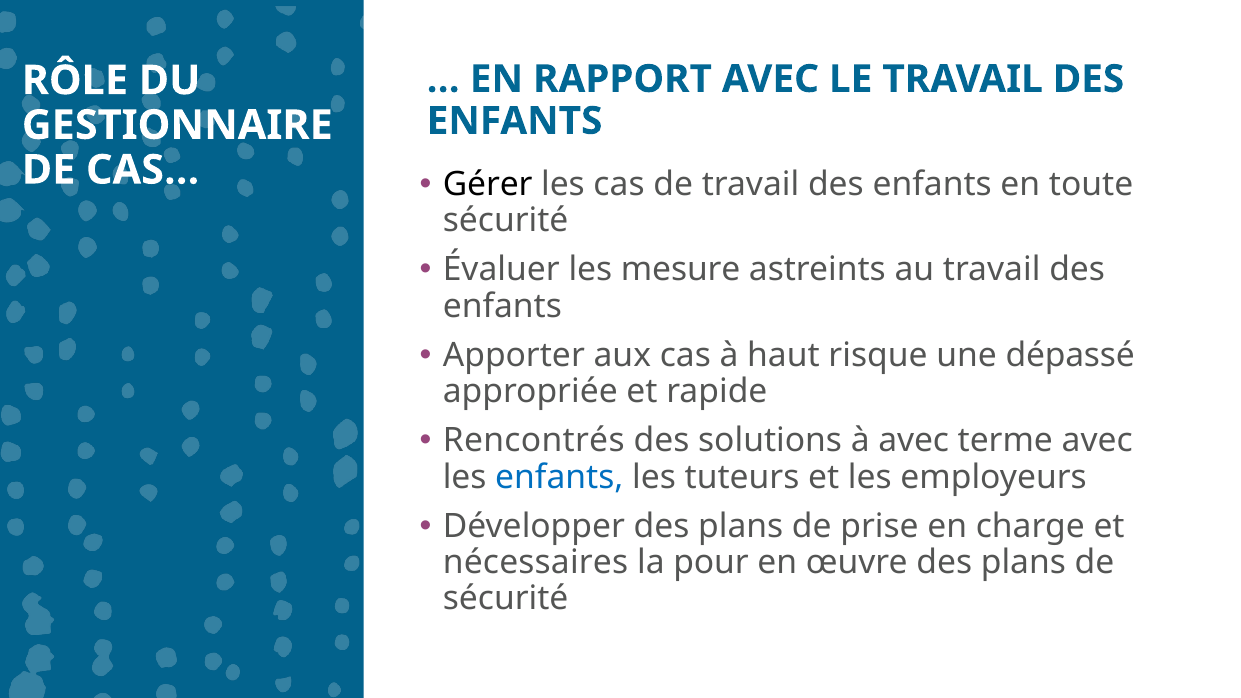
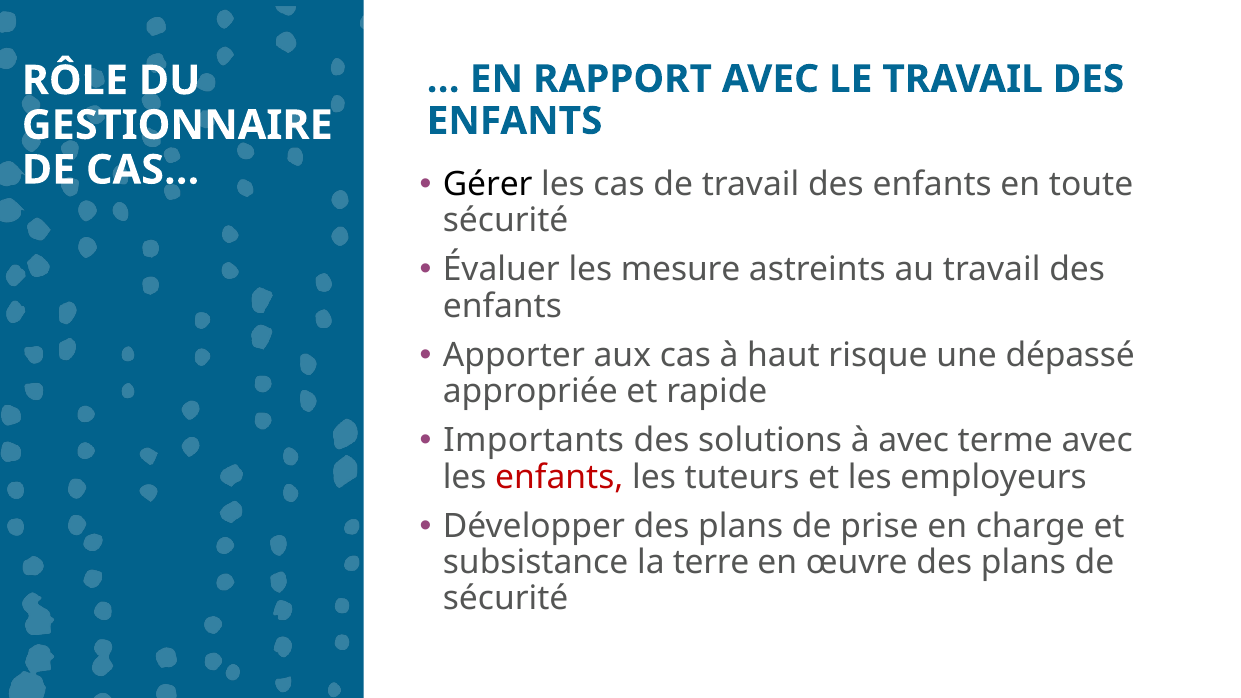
Rencontrés: Rencontrés -> Importants
enfants at (559, 477) colour: blue -> red
nécessaires: nécessaires -> subsistance
pour: pour -> terre
